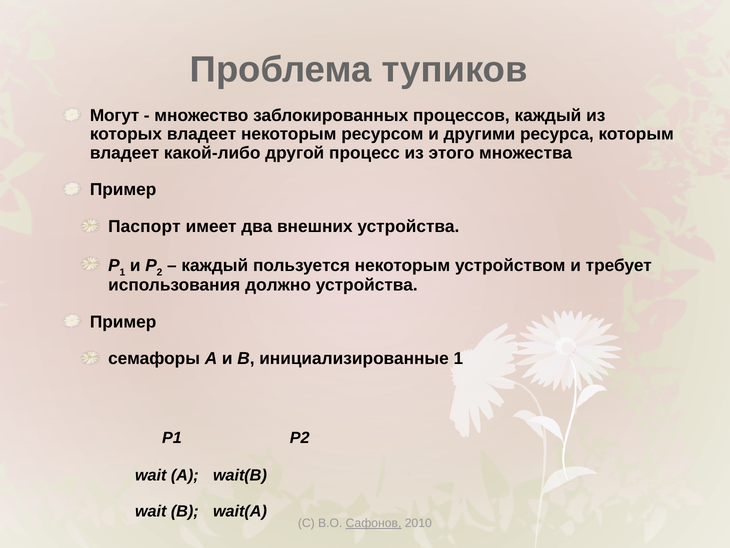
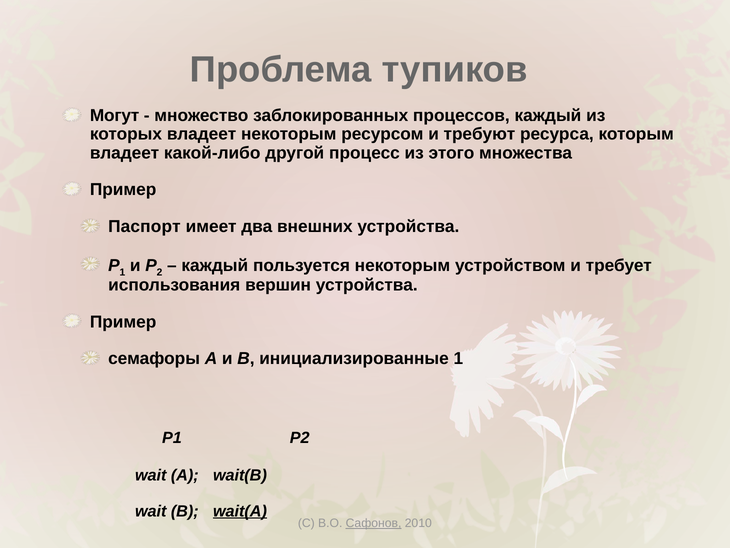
другими: другими -> требуют
должно: должно -> вершин
wait(A underline: none -> present
